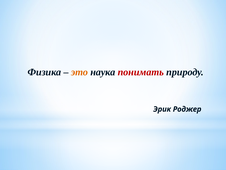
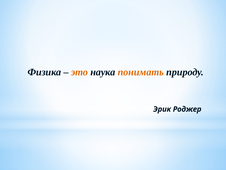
понимать colour: red -> orange
